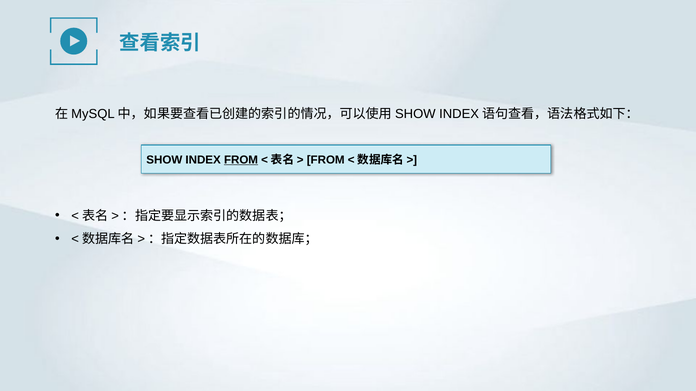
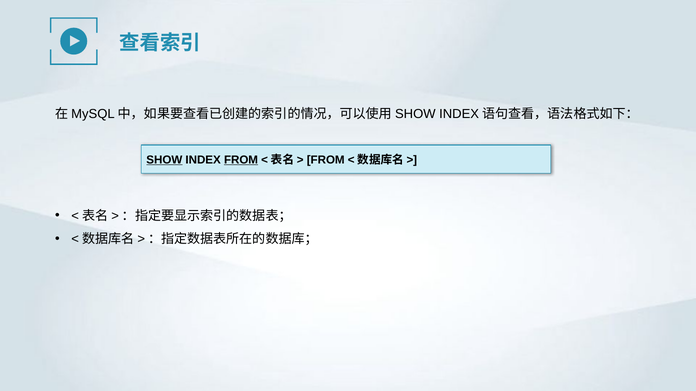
SHOW underline: none -> present
